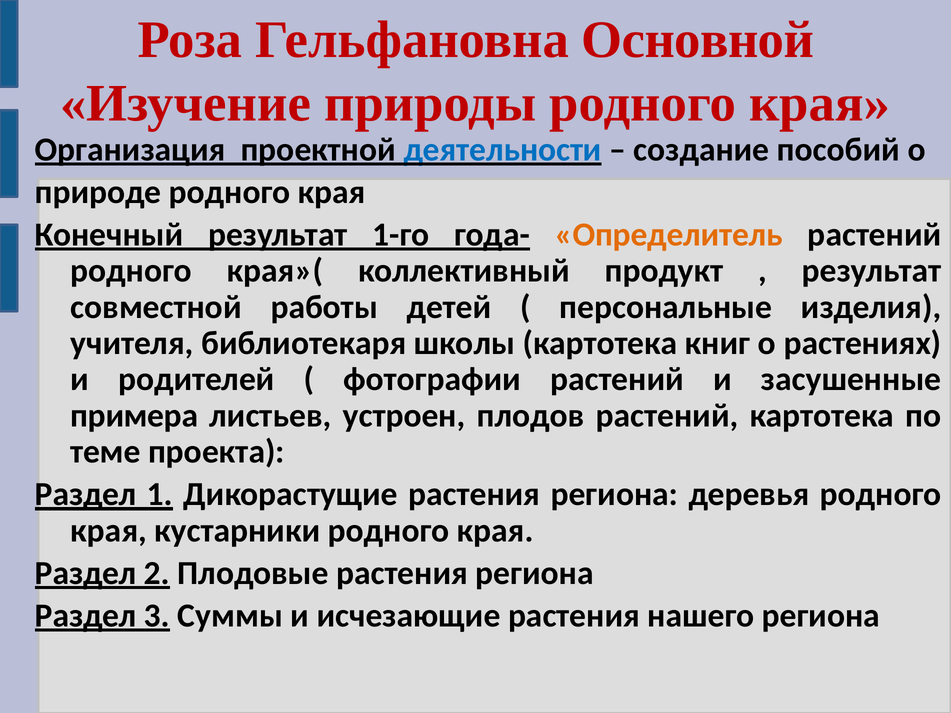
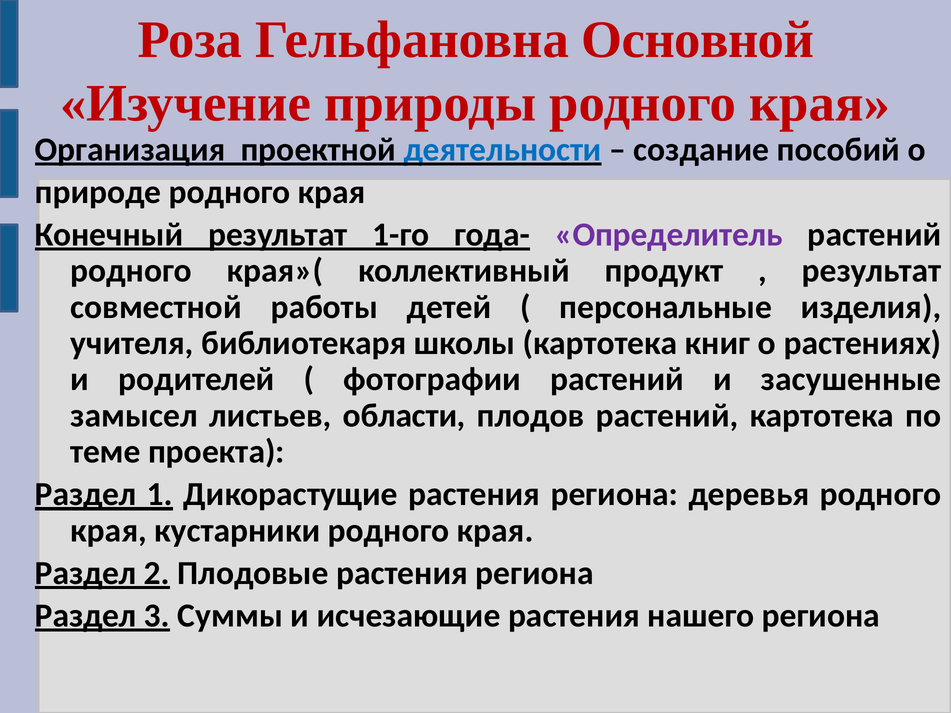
Определитель colour: orange -> purple
примера: примера -> замысел
устроен: устроен -> области
